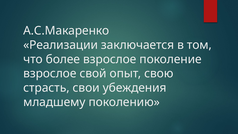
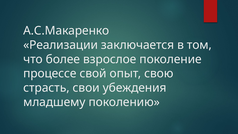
взрослое at (50, 73): взрослое -> процессе
